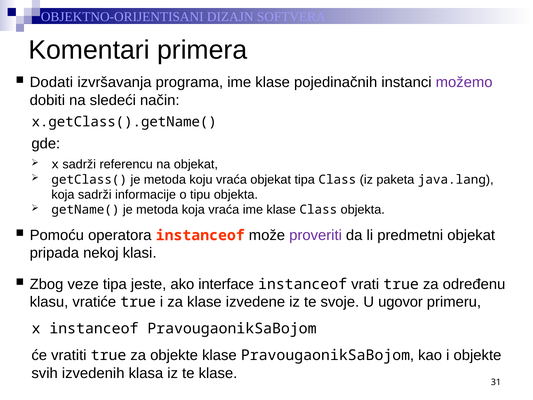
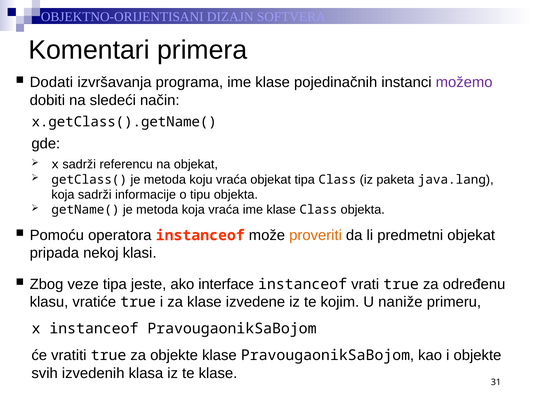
proveriti colour: purple -> orange
svoje: svoje -> kojim
ugovor: ugovor -> naniže
